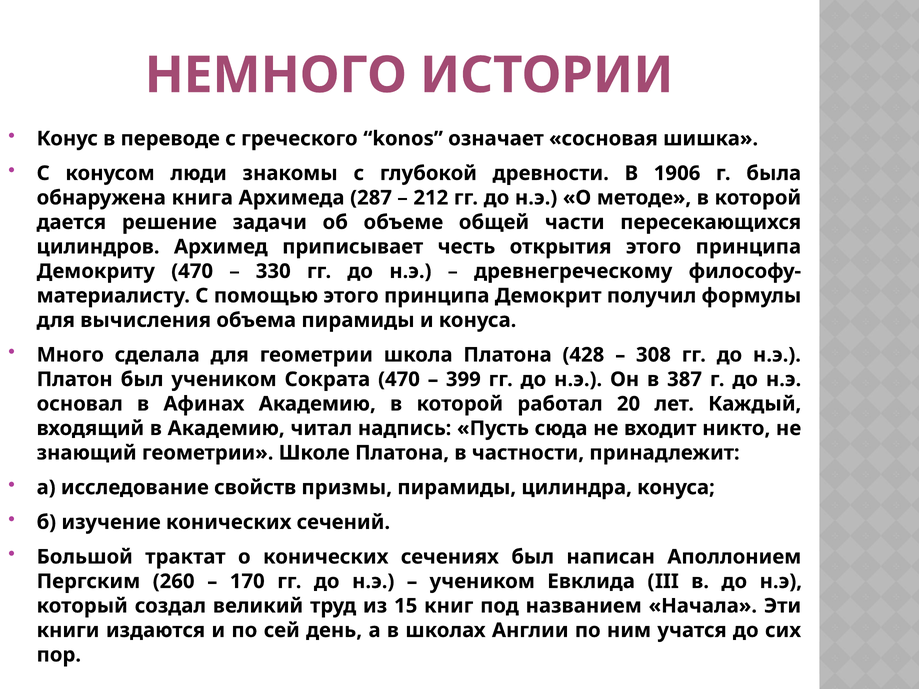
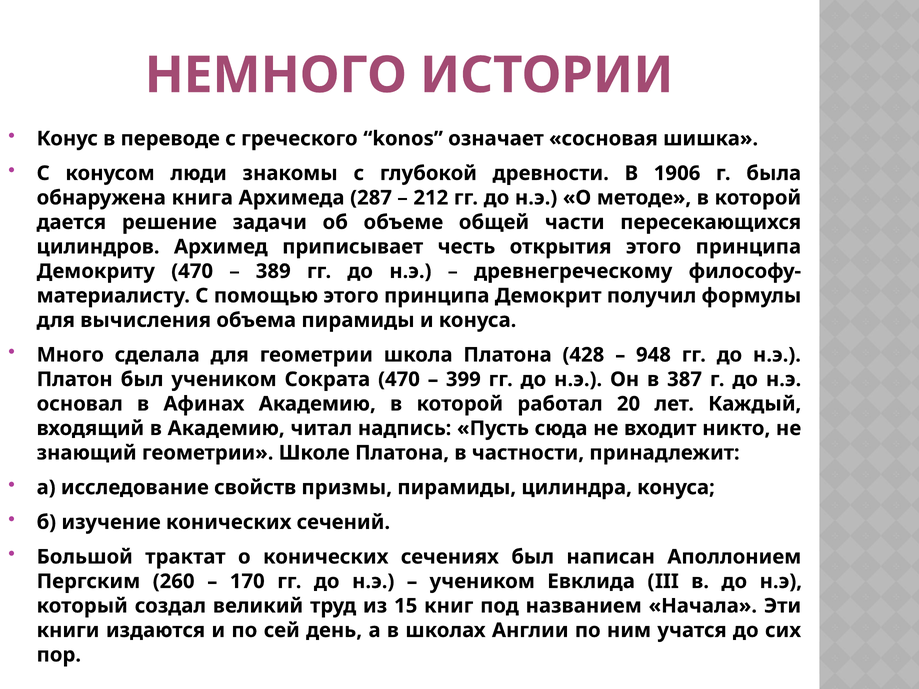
330: 330 -> 389
308: 308 -> 948
